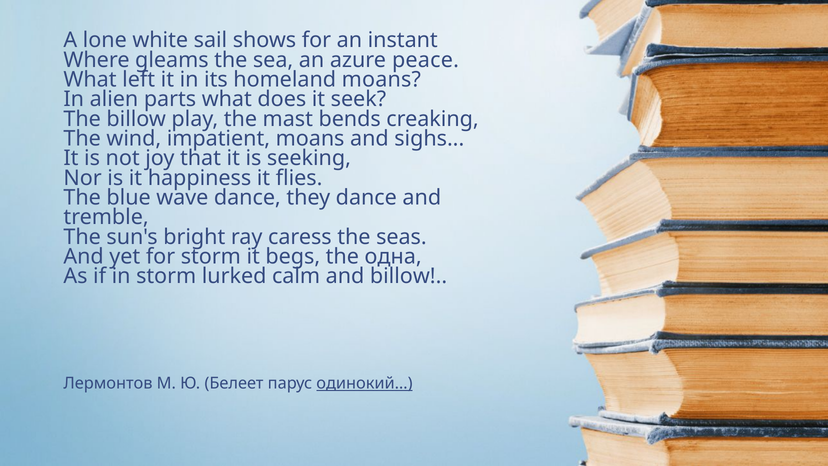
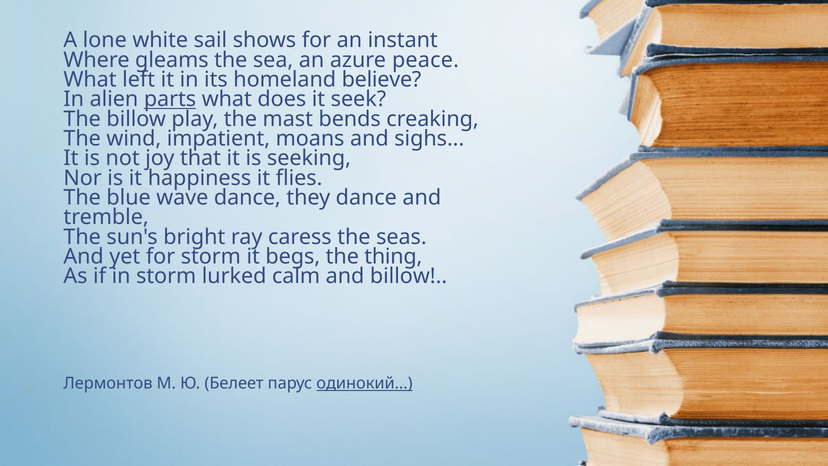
homeland moans: moans -> believe
parts underline: none -> present
одна: одна -> thing
